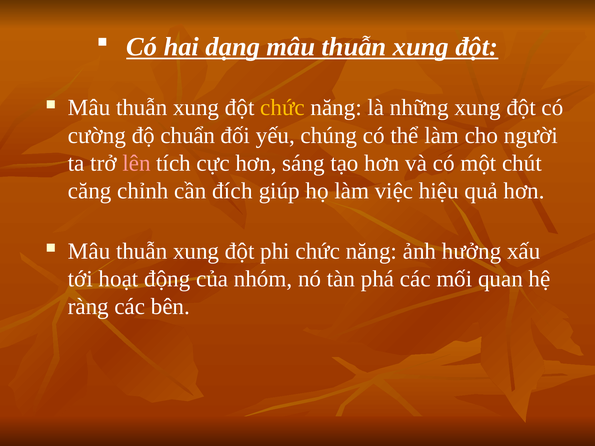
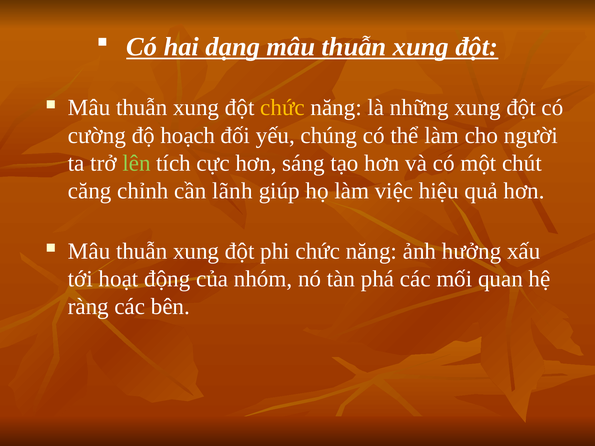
chuẩn: chuẩn -> hoạch
lên colour: pink -> light green
đích: đích -> lãnh
